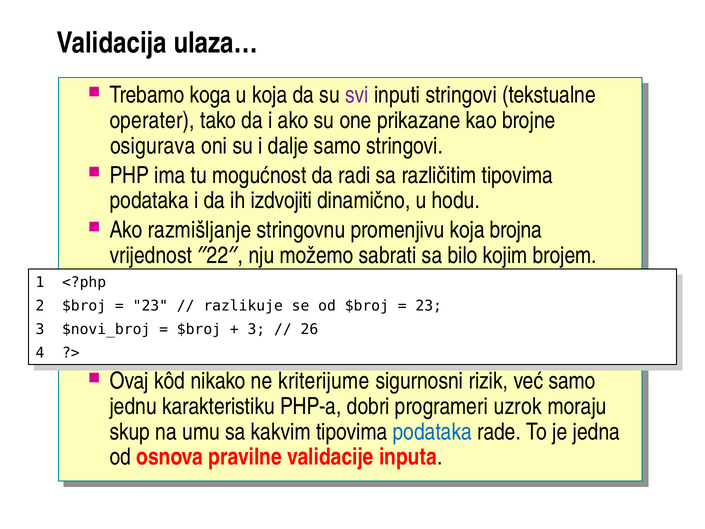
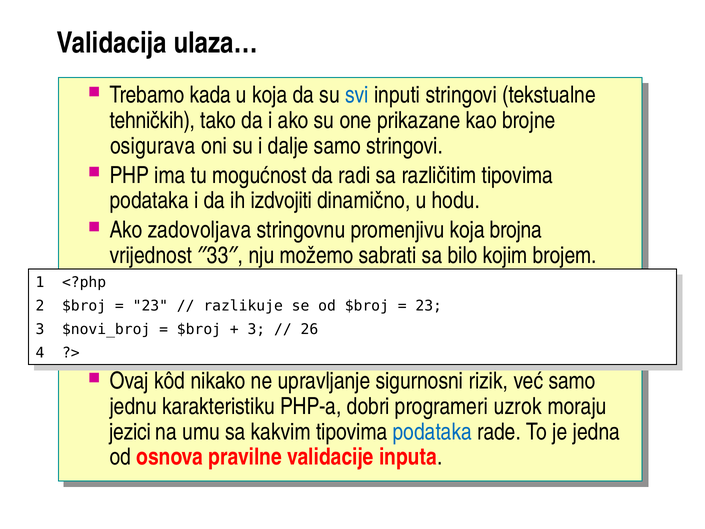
koga: koga -> kada
svi colour: purple -> blue
operater: operater -> tehničkih
razmišljanje: razmišljanje -> zadovoljava
22: 22 -> 33
kriterijume: kriterijume -> upravljanje
skup: skup -> jezici
